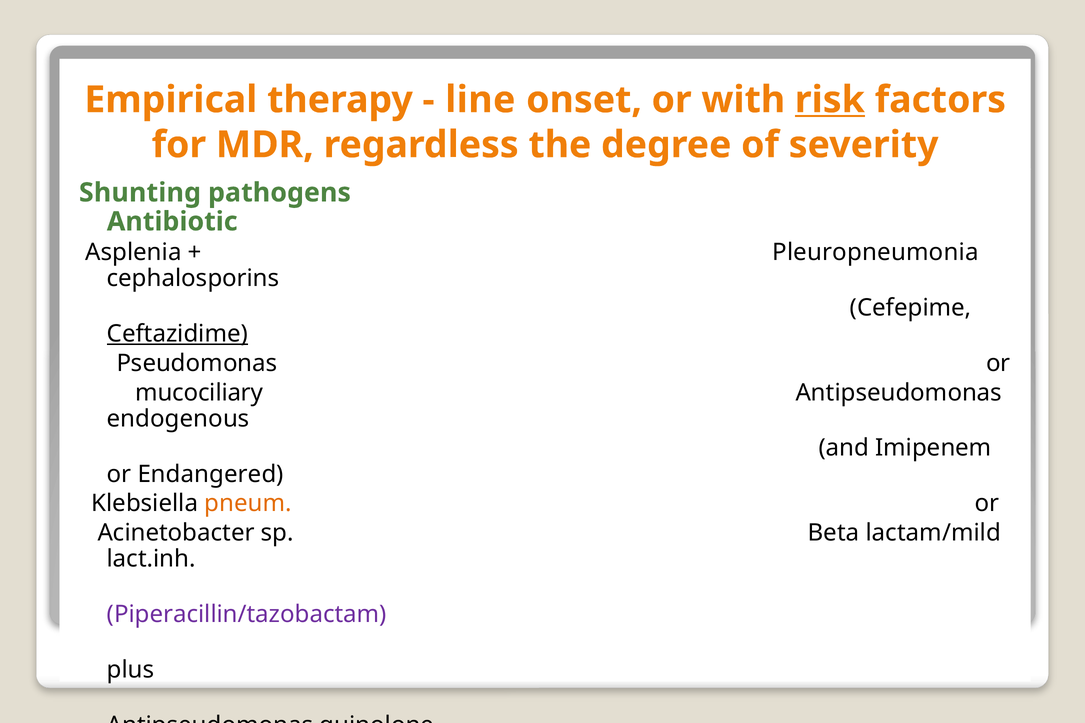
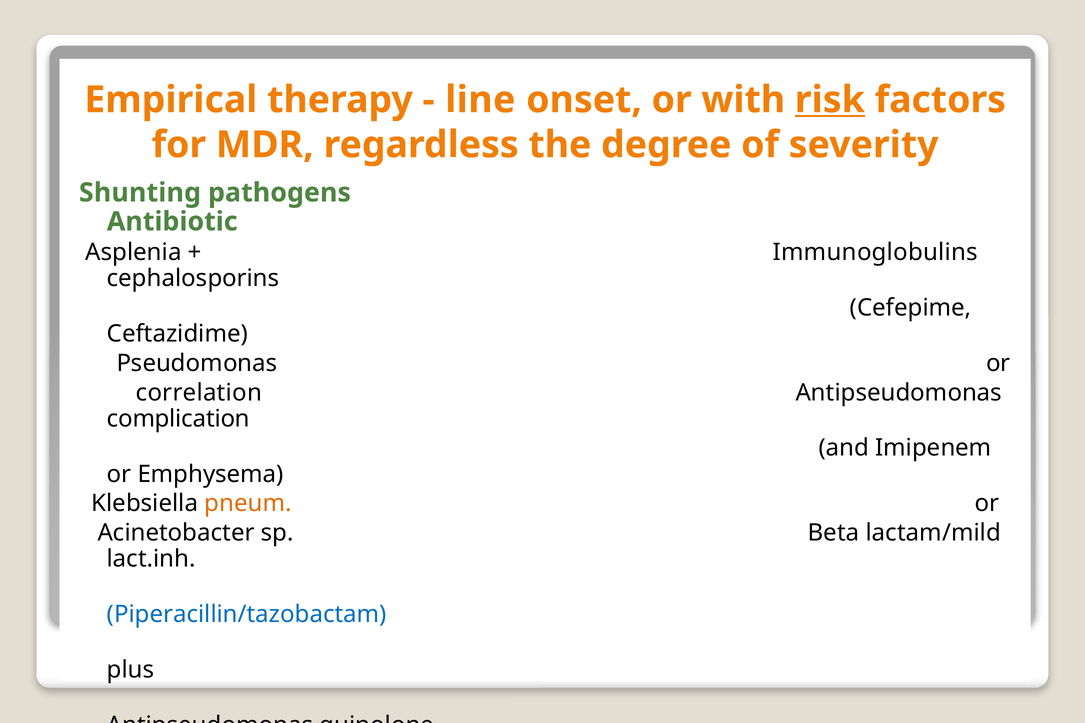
Pleuropneumonia: Pleuropneumonia -> Immunoglobulins
Ceftazidime underline: present -> none
mucociliary: mucociliary -> correlation
endogenous: endogenous -> complication
Endangered: Endangered -> Emphysema
Piperacillin/tazobactam colour: purple -> blue
